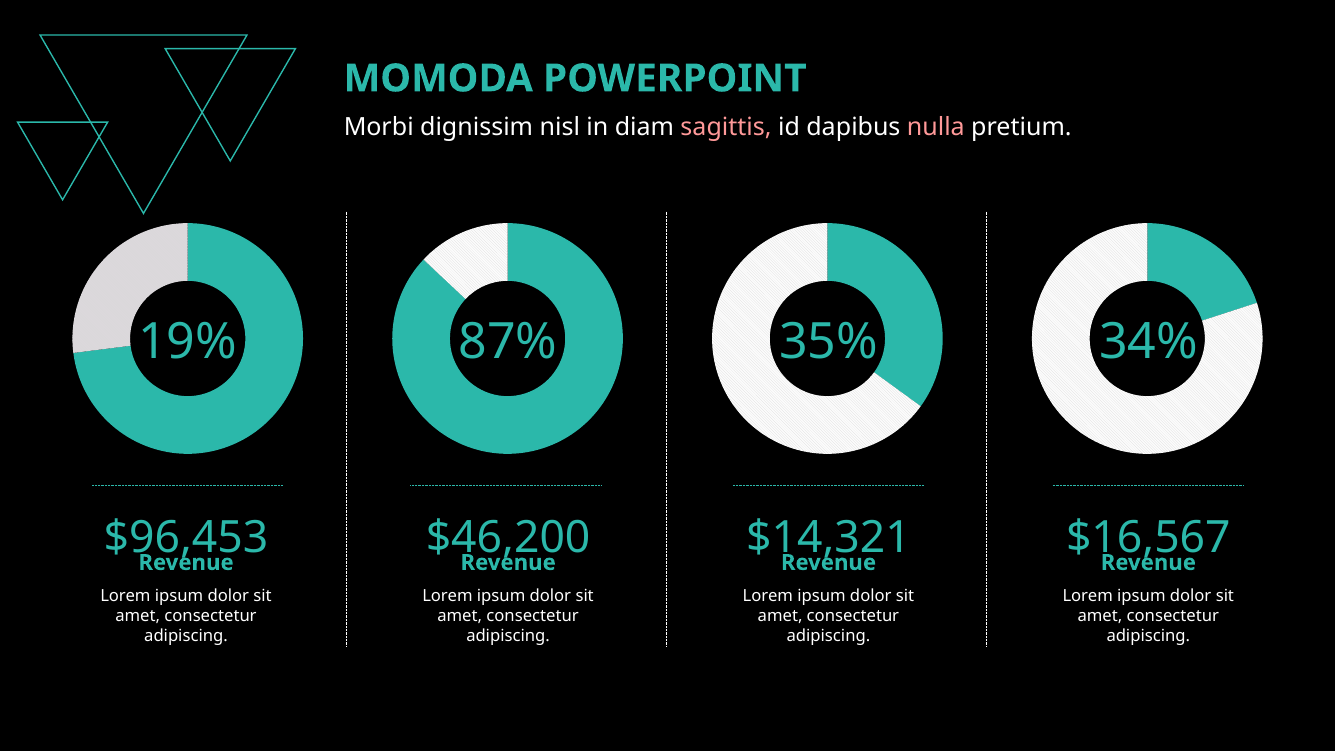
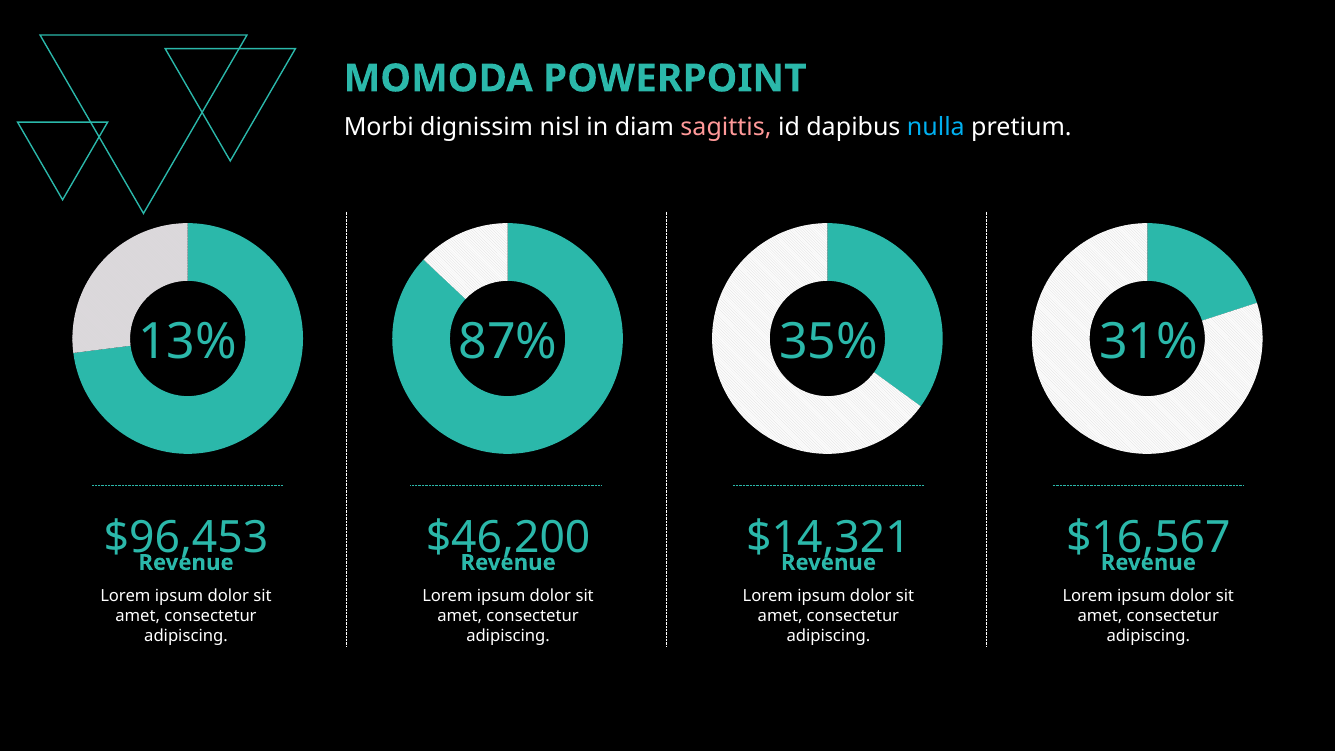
nulla colour: pink -> light blue
19%: 19% -> 13%
34%: 34% -> 31%
